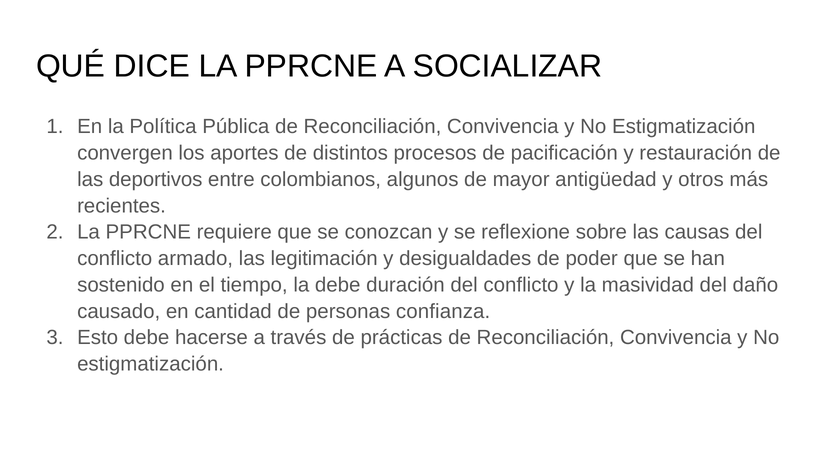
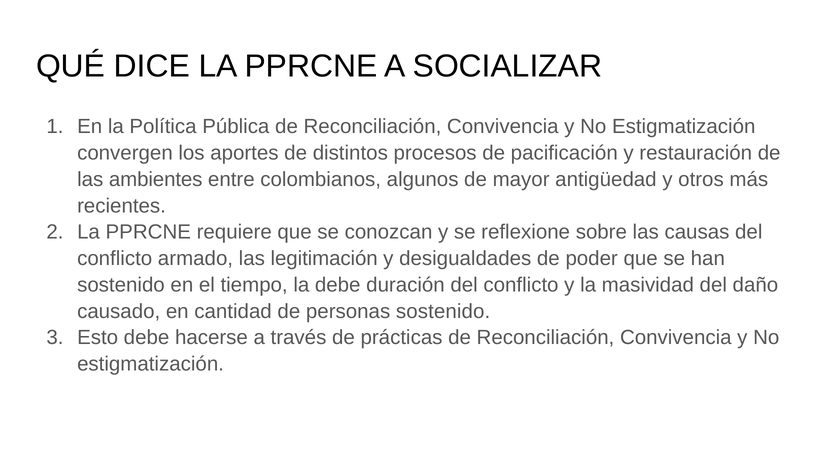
deportivos: deportivos -> ambientes
personas confianza: confianza -> sostenido
